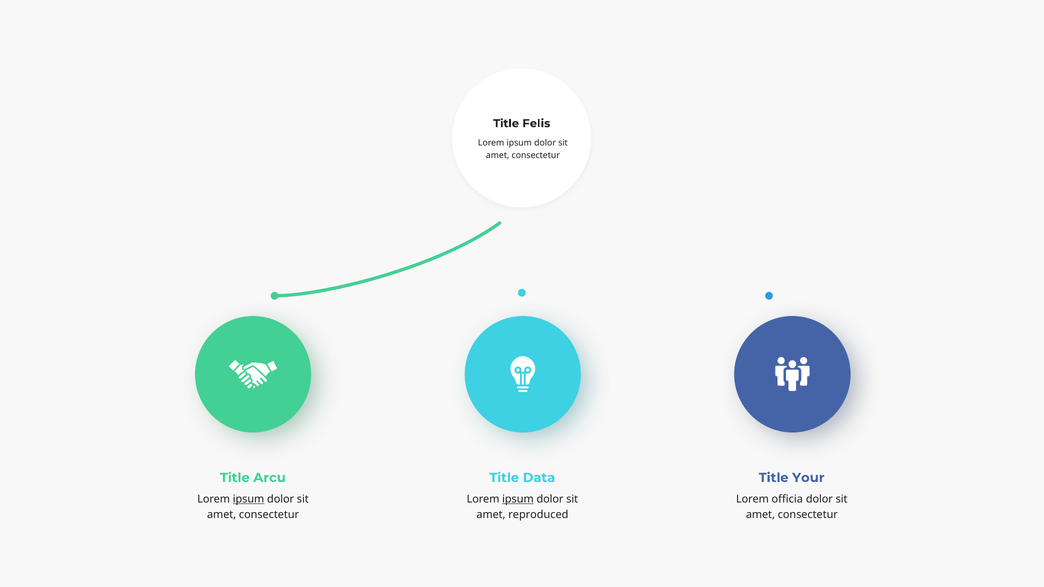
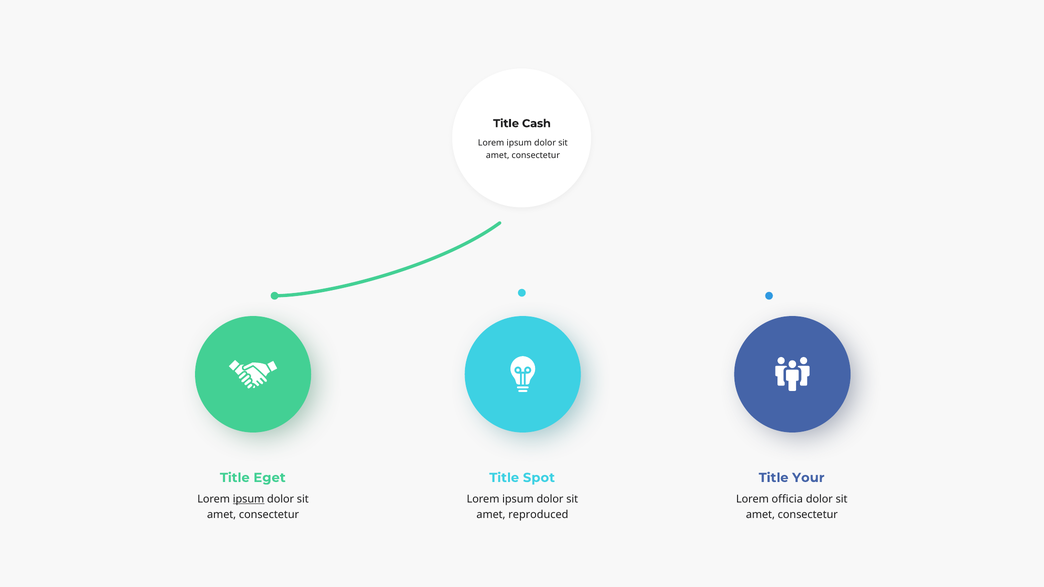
Felis: Felis -> Cash
Arcu: Arcu -> Eget
Data: Data -> Spot
ipsum at (518, 499) underline: present -> none
